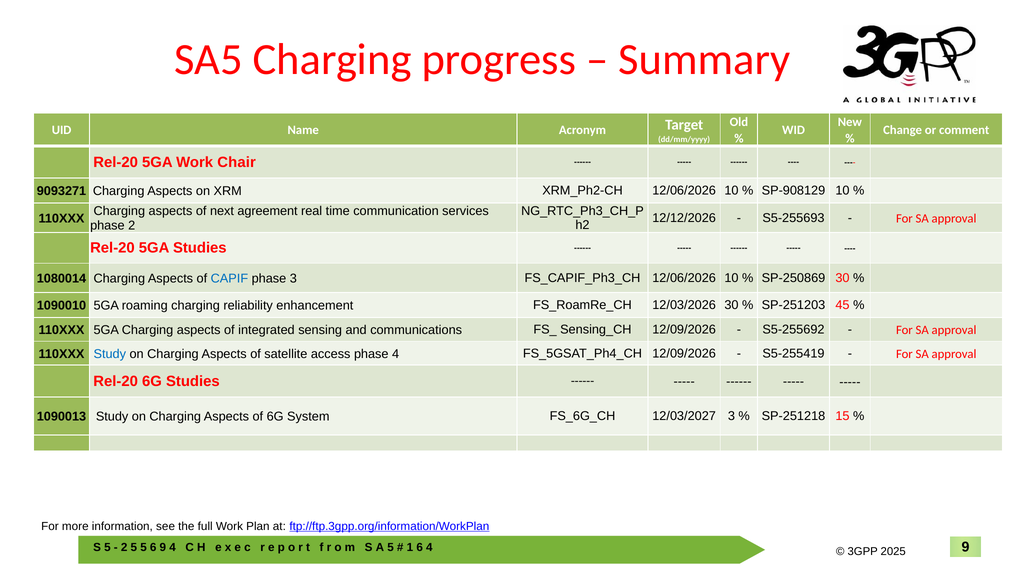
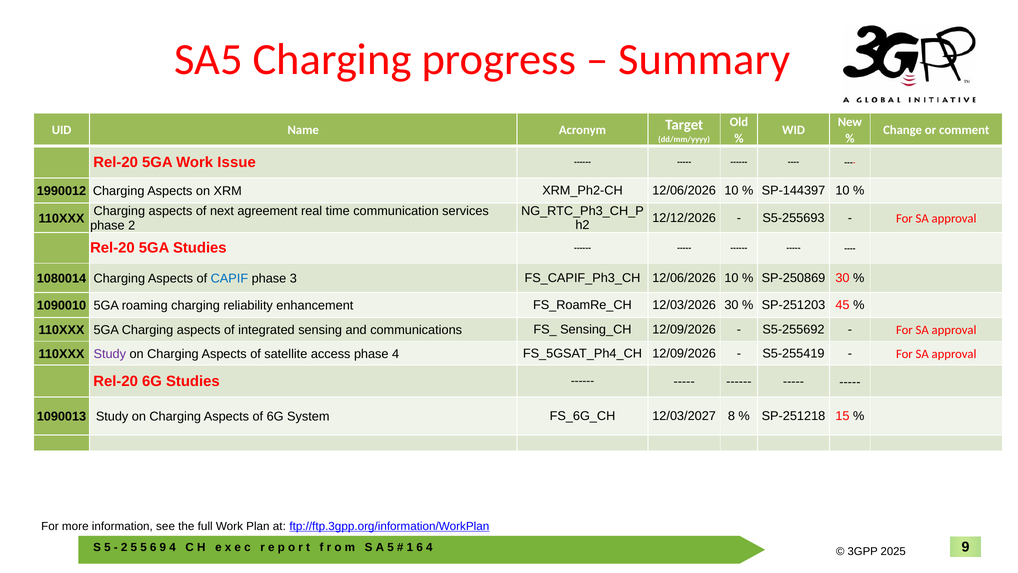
Chair: Chair -> Issue
9093271: 9093271 -> 1990012
SP-908129: SP-908129 -> SP-144397
Study at (110, 354) colour: blue -> purple
12/03/2027 3: 3 -> 8
